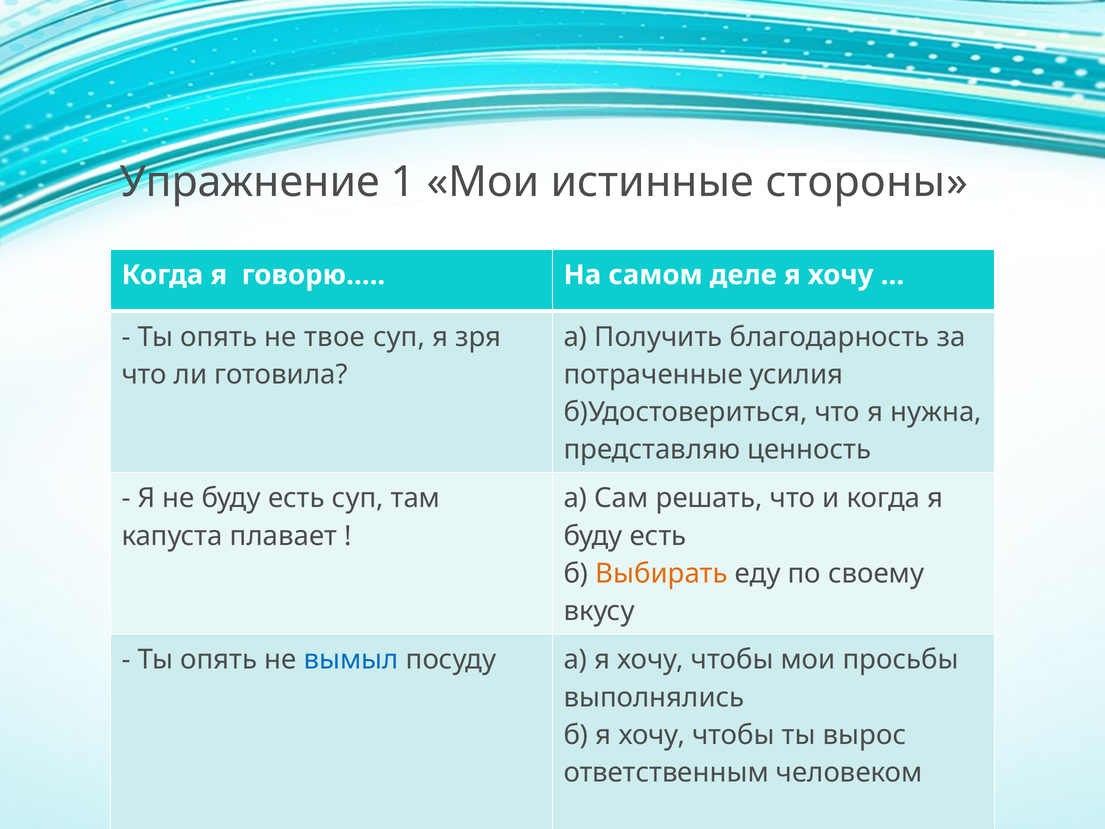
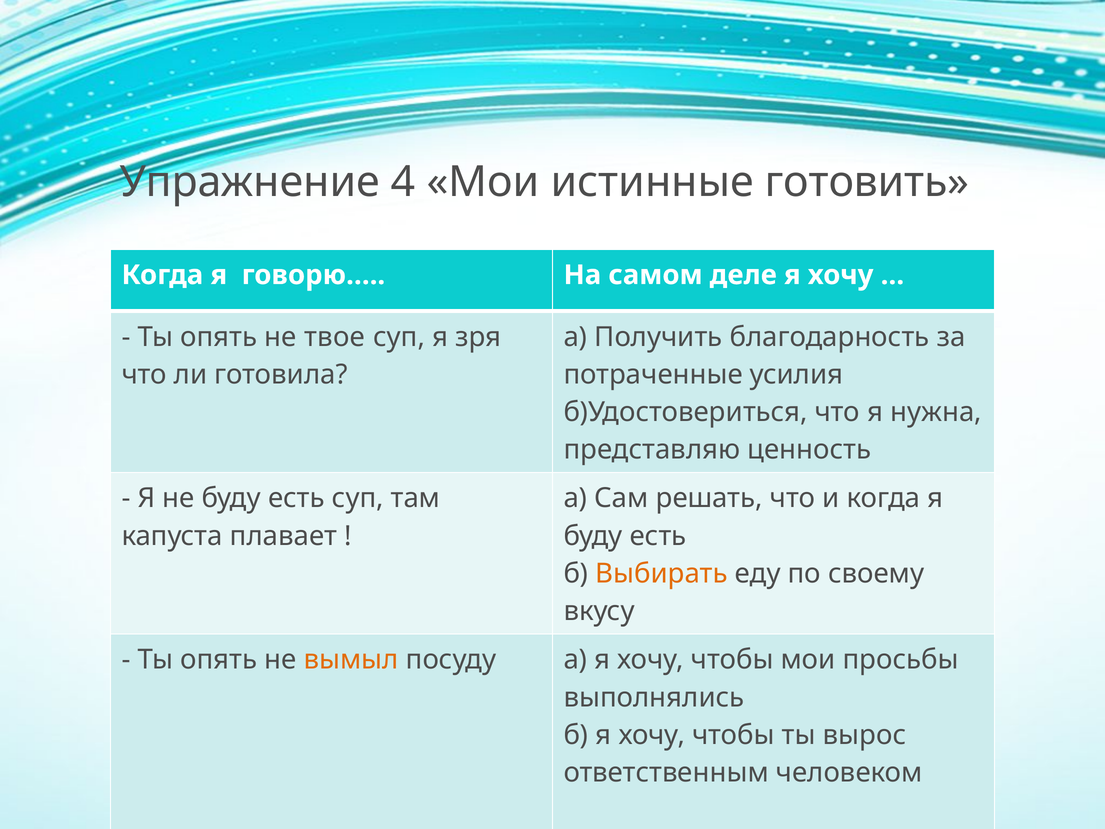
1: 1 -> 4
стороны: стороны -> готовить
вымыл colour: blue -> orange
